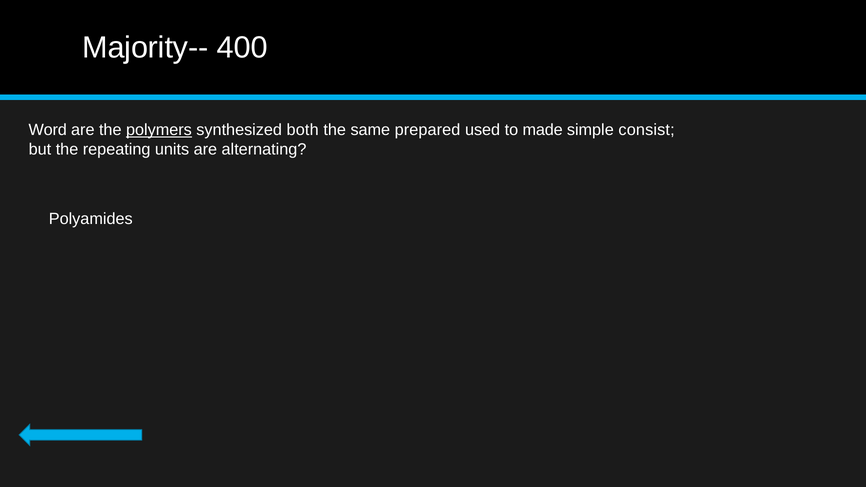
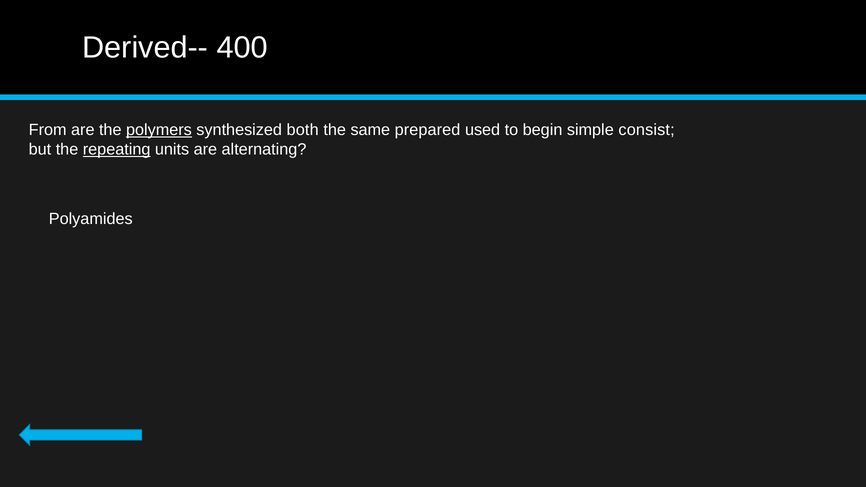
Majority--: Majority-- -> Derived--
Word: Word -> From
made: made -> begin
repeating underline: none -> present
